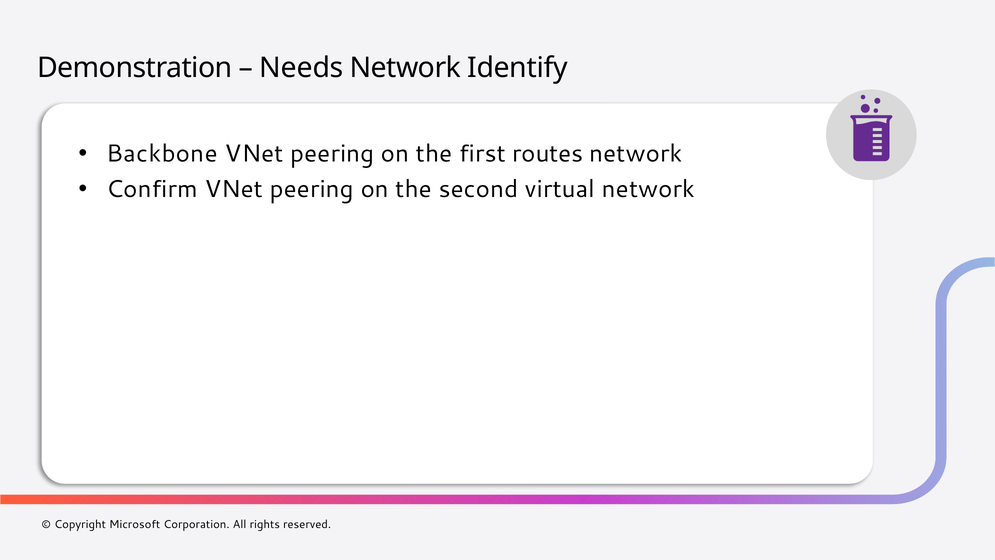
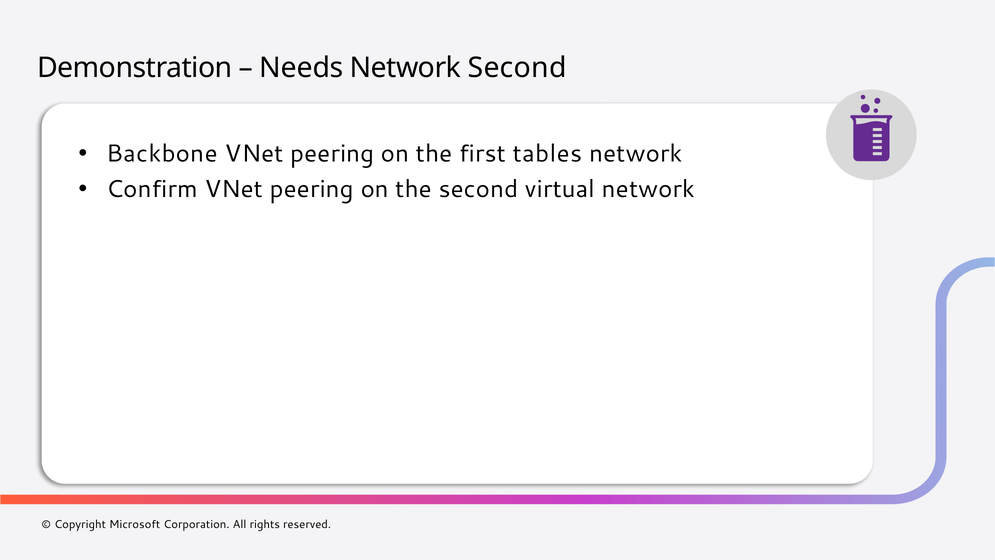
Network Identify: Identify -> Second
routes: routes -> tables
